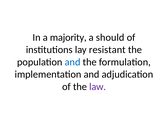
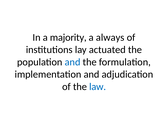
should: should -> always
resistant: resistant -> actuated
law colour: purple -> blue
